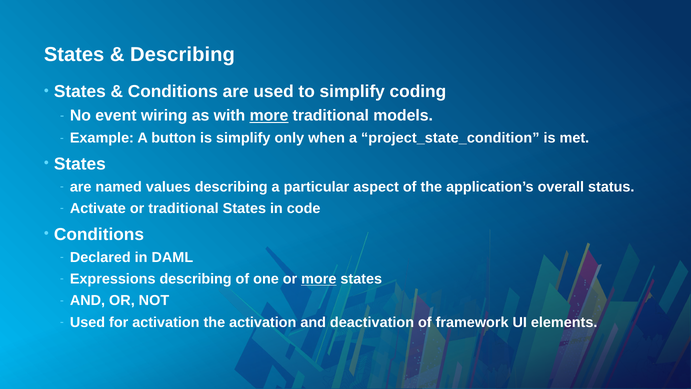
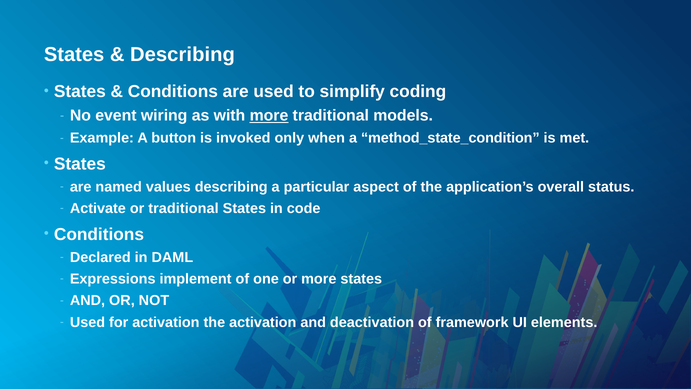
is simplify: simplify -> invoked
project_state_condition: project_state_condition -> method_state_condition
Expressions describing: describing -> implement
more at (319, 279) underline: present -> none
